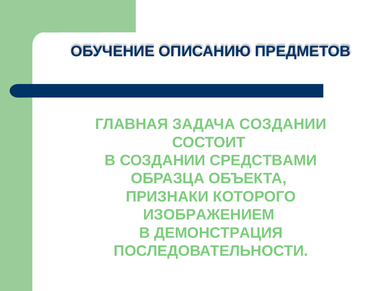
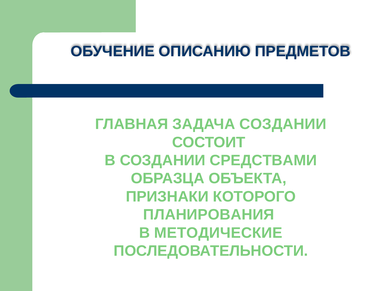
ИЗОБРАЖЕНИЕМ: ИЗОБРАЖЕНИЕМ -> ПЛАНИРОВАНИЯ
ДЕМОНСТРАЦИЯ: ДЕМОНСТРАЦИЯ -> МЕТОДИЧЕСКИЕ
